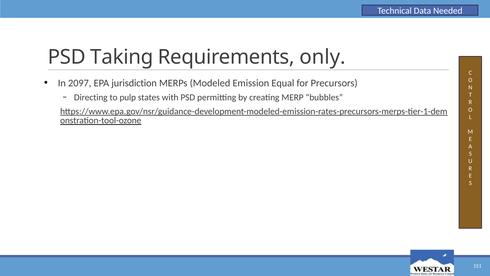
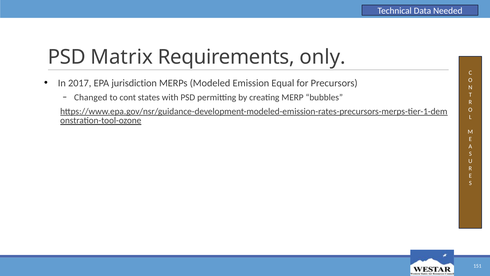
Taking: Taking -> Matrix
2097: 2097 -> 2017
Directing: Directing -> Changed
pulp: pulp -> cont
